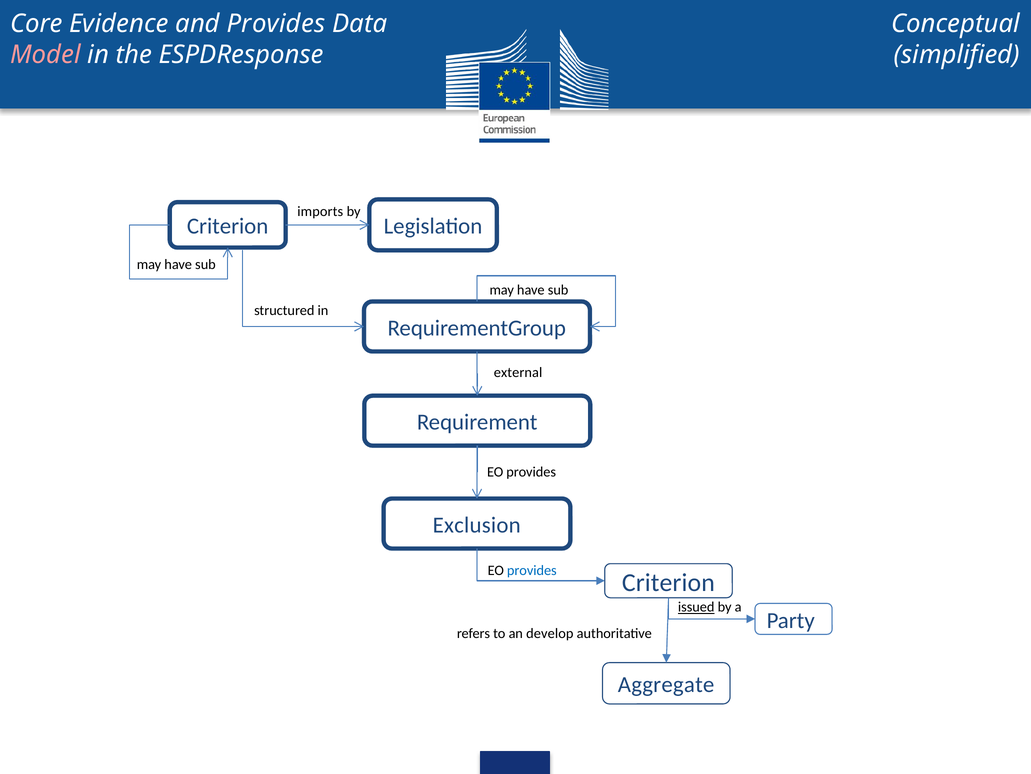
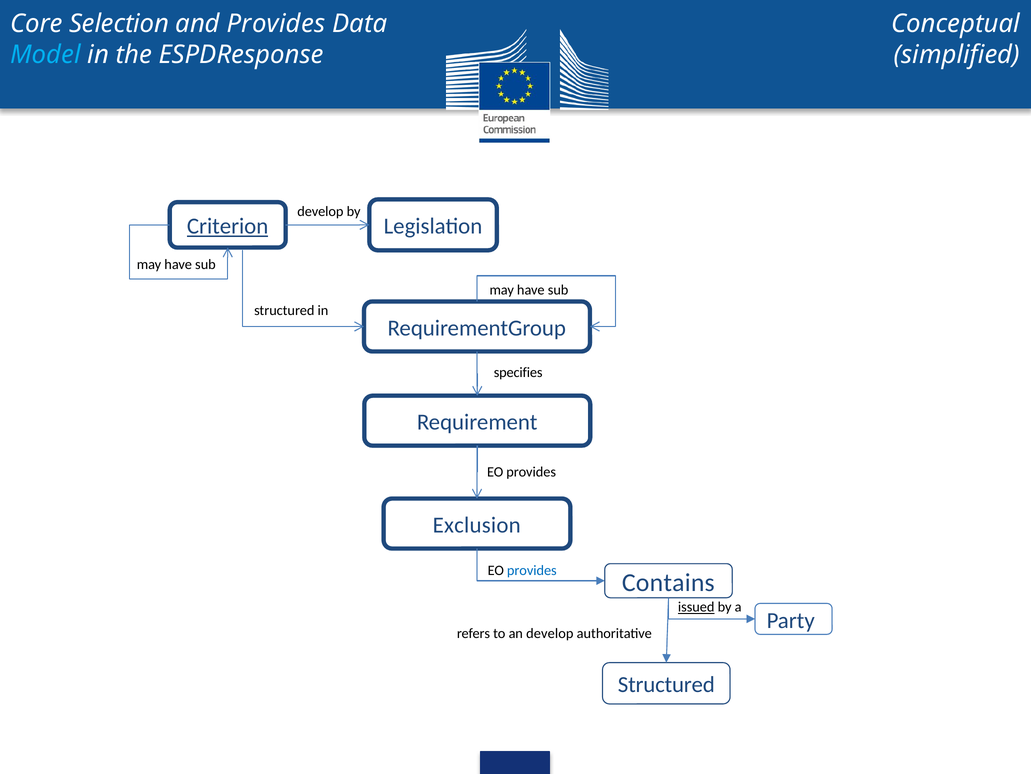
Evidence: Evidence -> Selection
Model colour: pink -> light blue
imports at (320, 211): imports -> develop
Criterion at (228, 226) underline: none -> present
external: external -> specifies
Criterion at (668, 582): Criterion -> Contains
Aggregate at (666, 684): Aggregate -> Structured
